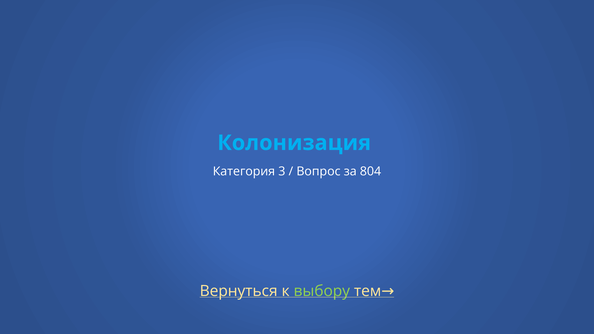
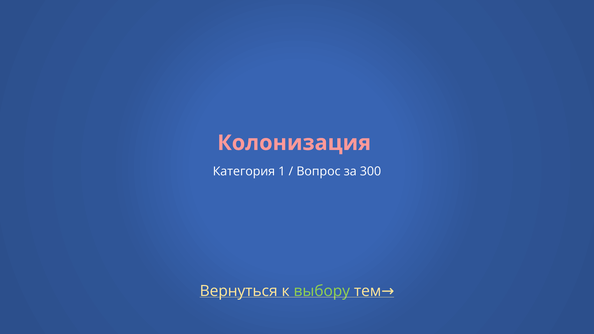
Колонизация colour: light blue -> pink
3: 3 -> 1
804: 804 -> 300
